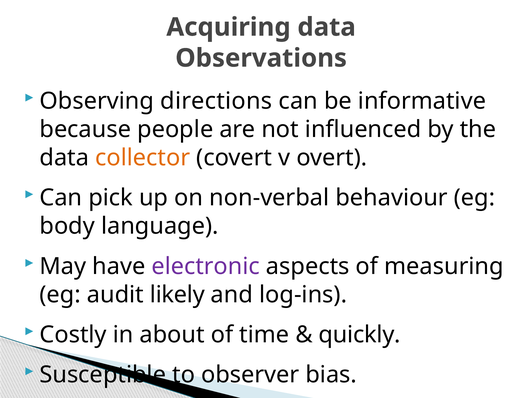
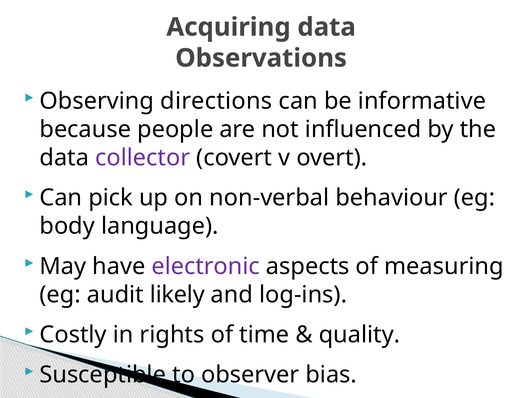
collector colour: orange -> purple
about: about -> rights
quickly: quickly -> quality
